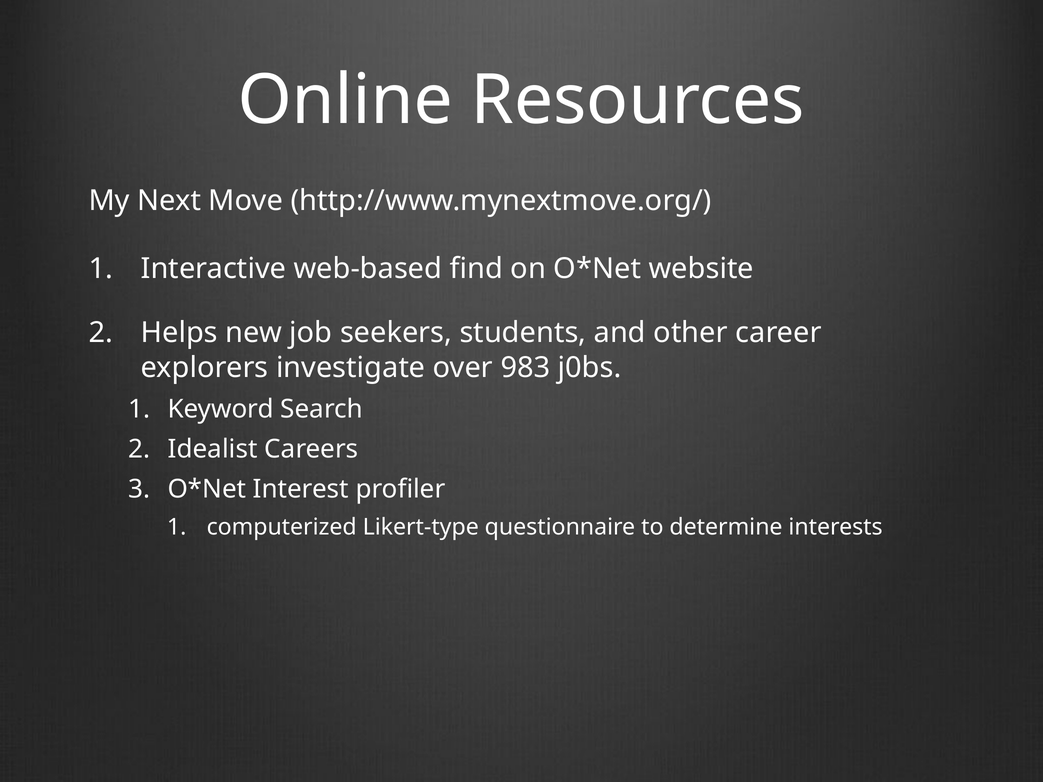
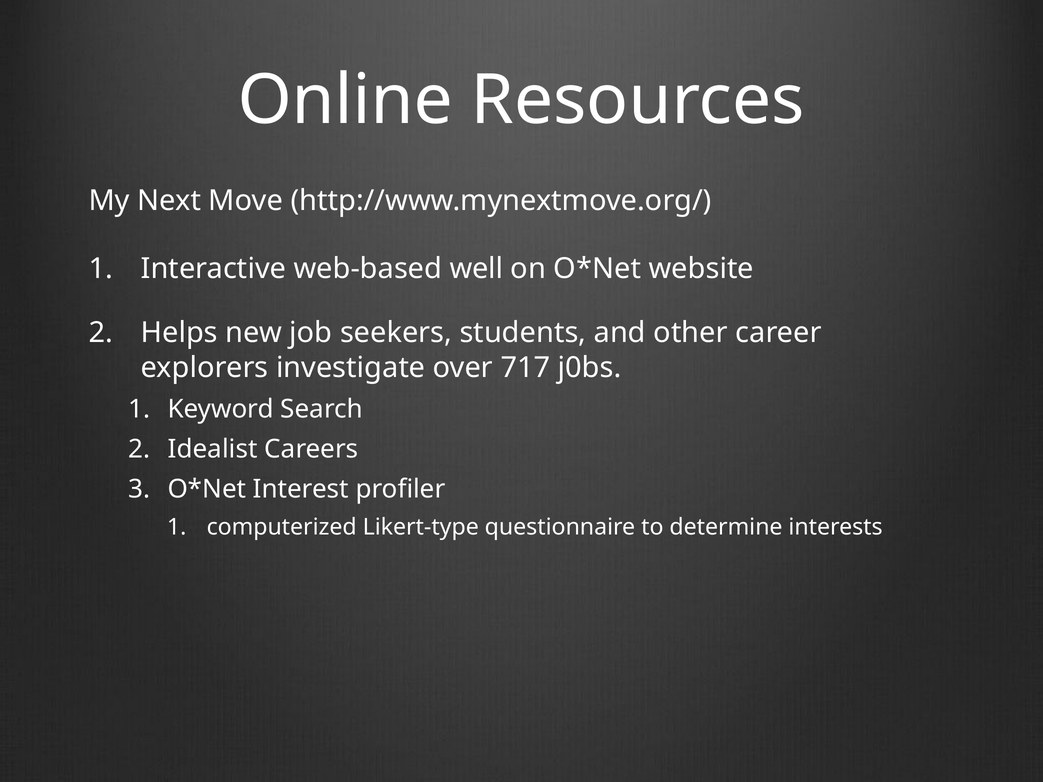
find: find -> well
983: 983 -> 717
